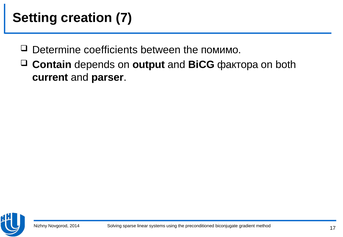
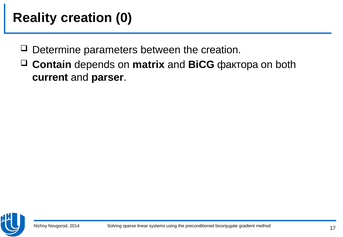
Setting: Setting -> Reality
7: 7 -> 0
coefficients: coefficients -> parameters
the помимо: помимо -> creation
output: output -> matrix
